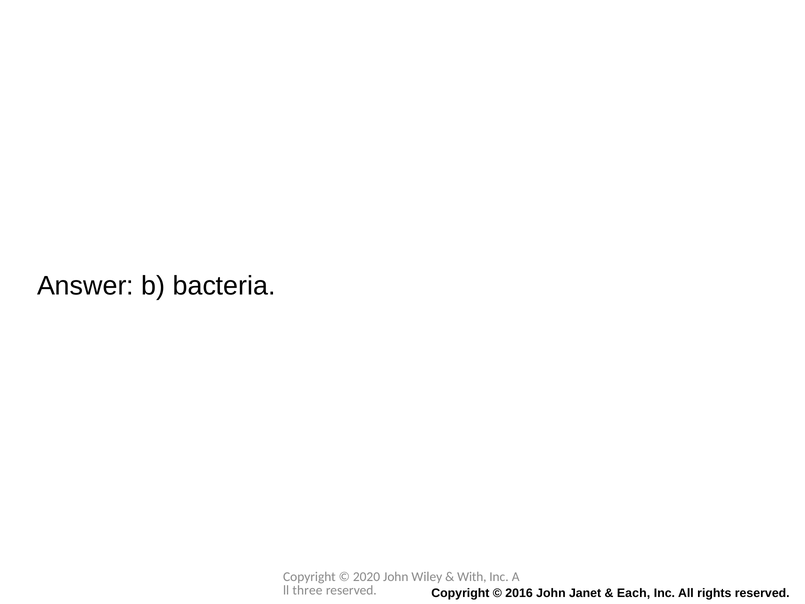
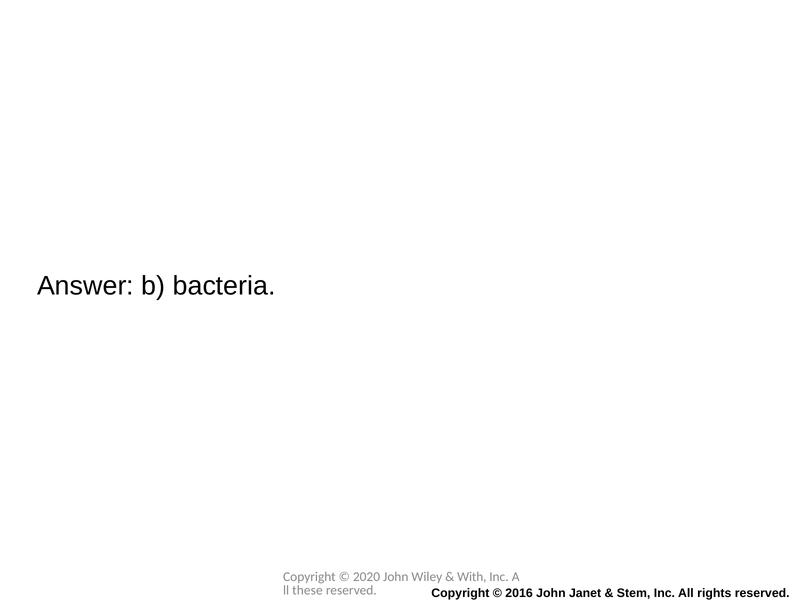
three: three -> these
Each: Each -> Stem
